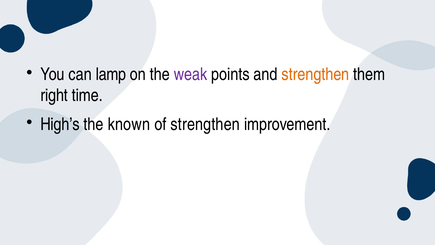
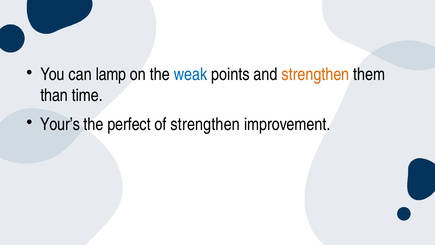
weak colour: purple -> blue
right: right -> than
High’s: High’s -> Your’s
known: known -> perfect
